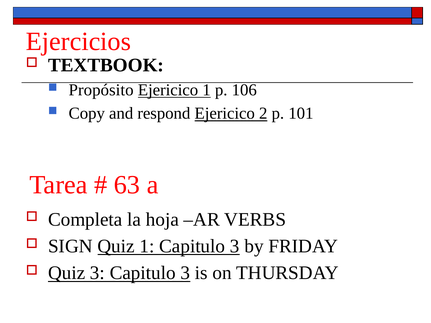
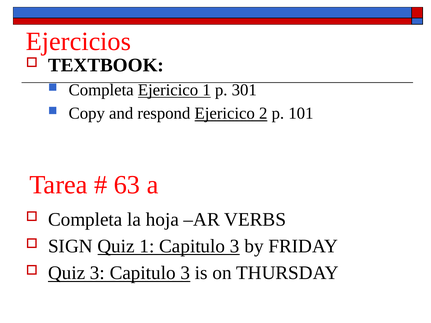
Propósito at (101, 90): Propósito -> Completa
106: 106 -> 301
